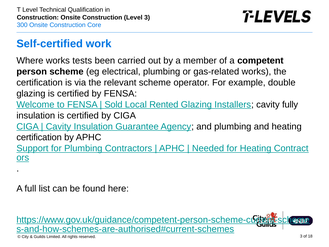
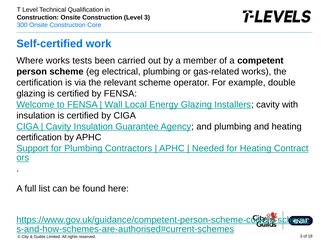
Sold: Sold -> Wall
Rented: Rented -> Energy
fully: fully -> with
